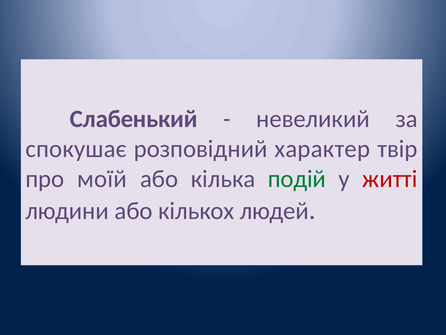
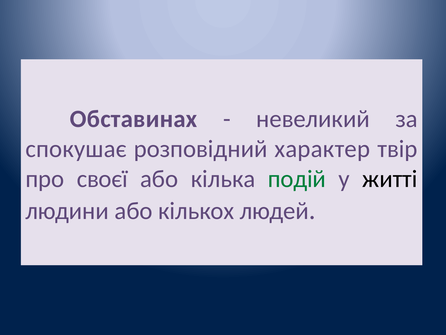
Слабенький: Слабенький -> Обставинах
моїй: моїй -> своєї
житті colour: red -> black
